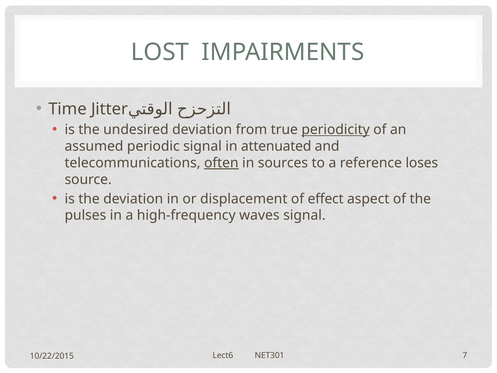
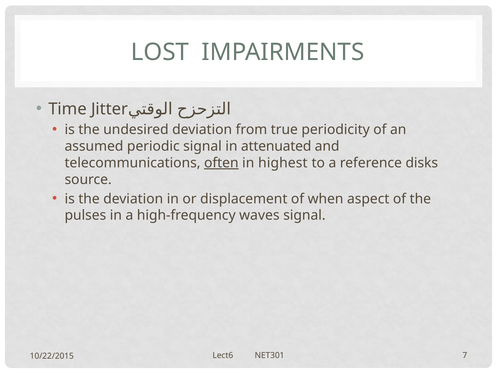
periodicity underline: present -> none
sources: sources -> highest
loses: loses -> disks
effect: effect -> when
